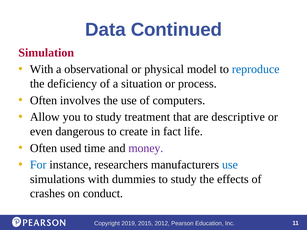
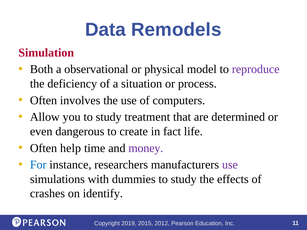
Continued: Continued -> Remodels
With at (42, 69): With -> Both
reproduce colour: blue -> purple
descriptive: descriptive -> determined
used: used -> help
use at (230, 165) colour: blue -> purple
conduct: conduct -> identify
